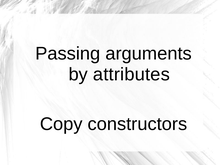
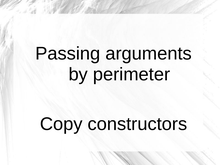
attributes: attributes -> perimeter
